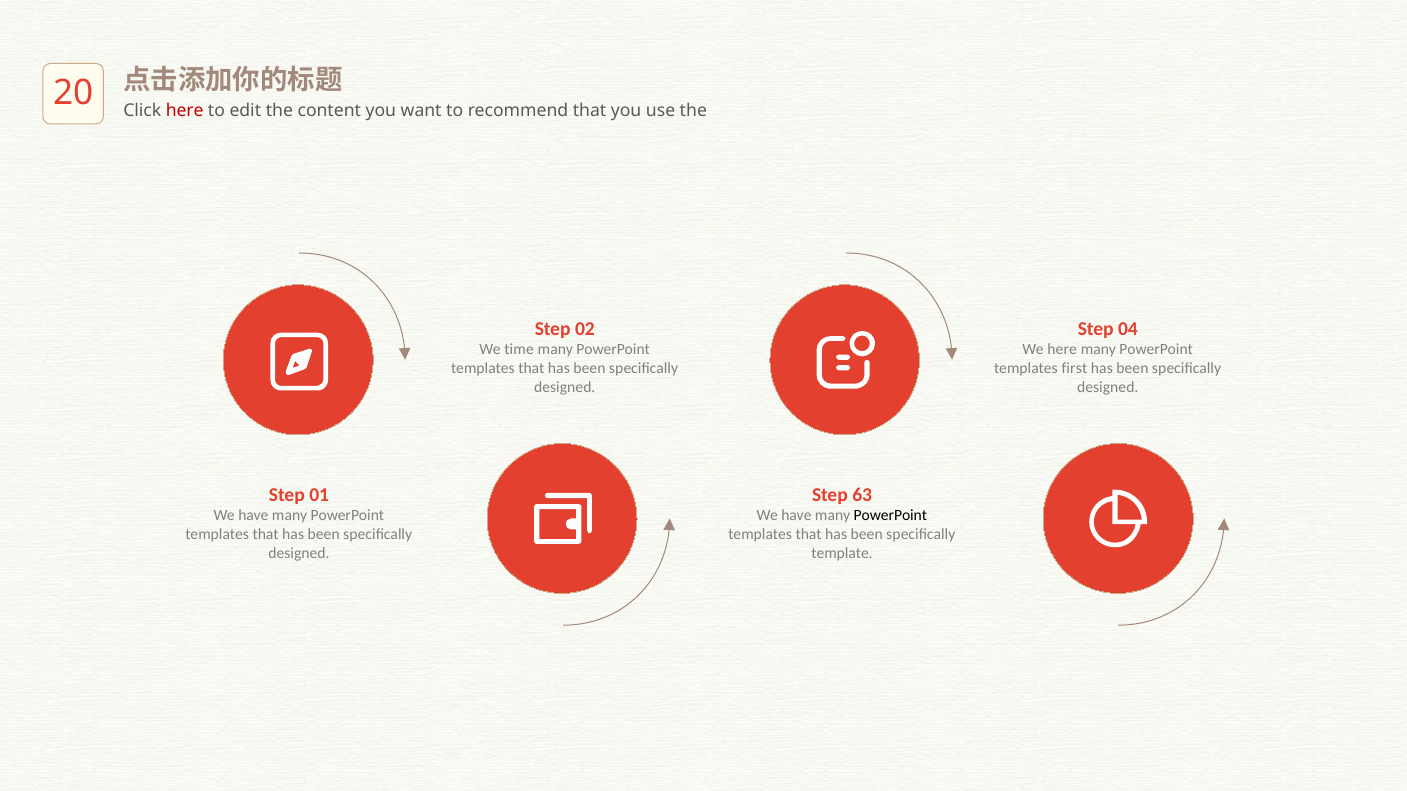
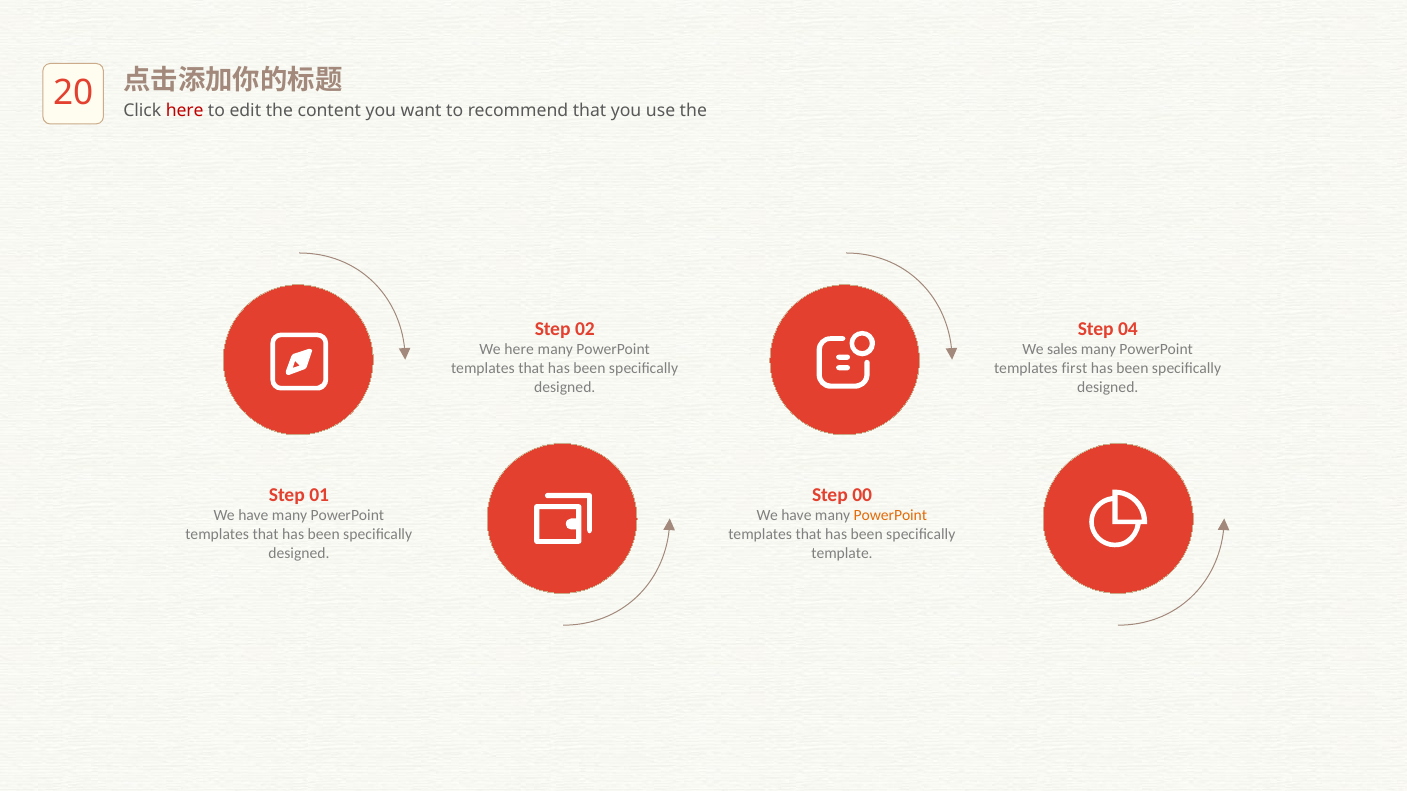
We time: time -> here
We here: here -> sales
63: 63 -> 00
PowerPoint at (890, 516) colour: black -> orange
